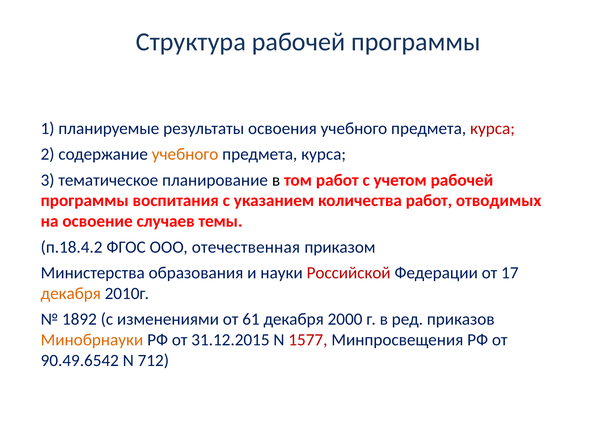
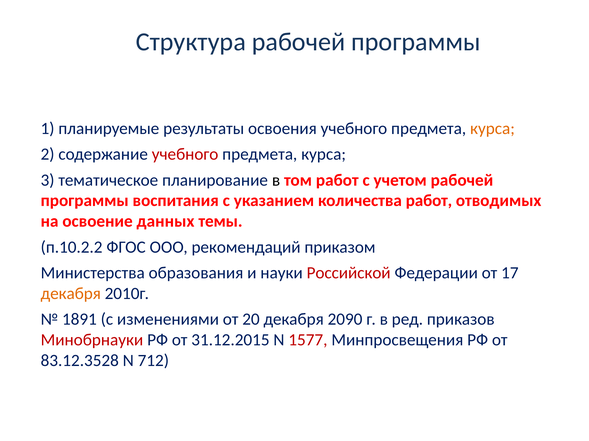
курса at (492, 129) colour: red -> orange
учебного at (185, 154) colour: orange -> red
случаев: случаев -> данных
п.18.4.2: п.18.4.2 -> п.10.2.2
отечественная: отечественная -> рекомендаций
1892: 1892 -> 1891
61: 61 -> 20
2000: 2000 -> 2090
Минобрнауки colour: orange -> red
90.49.6542: 90.49.6542 -> 83.12.3528
